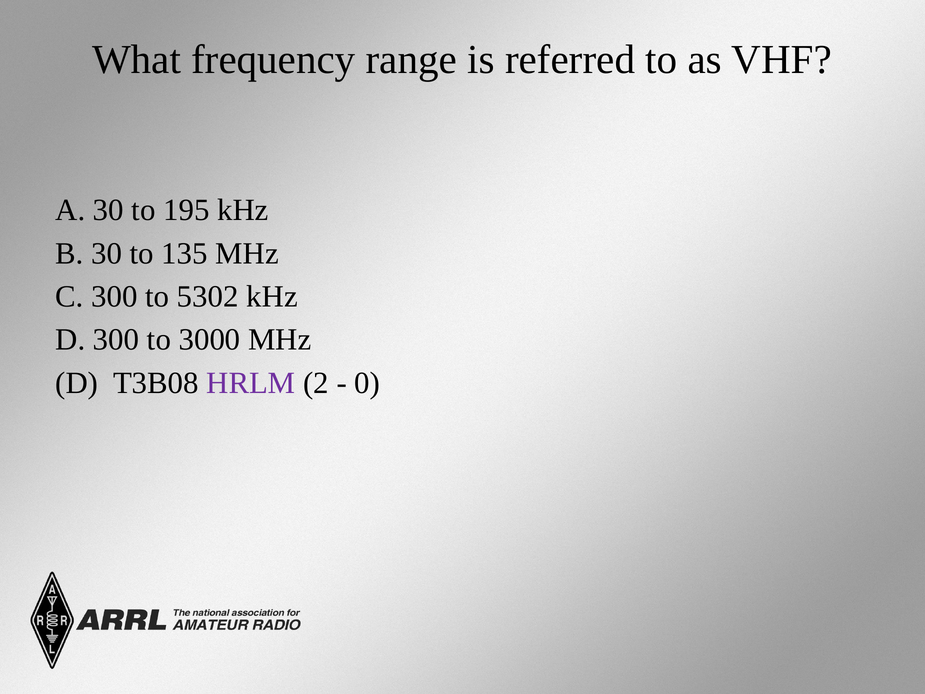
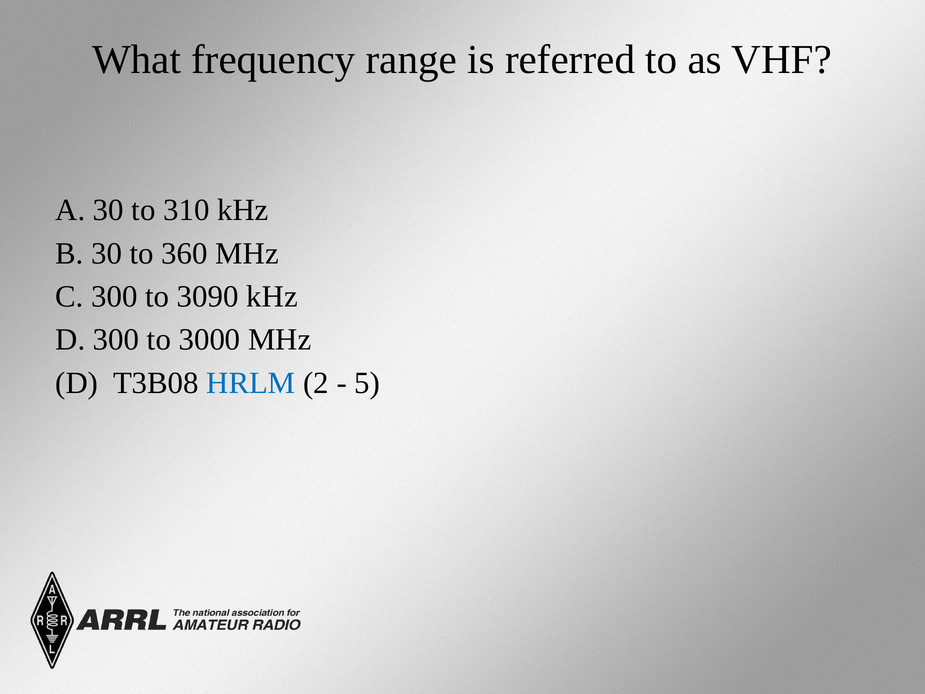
195: 195 -> 310
135: 135 -> 360
5302: 5302 -> 3090
HRLM colour: purple -> blue
0: 0 -> 5
